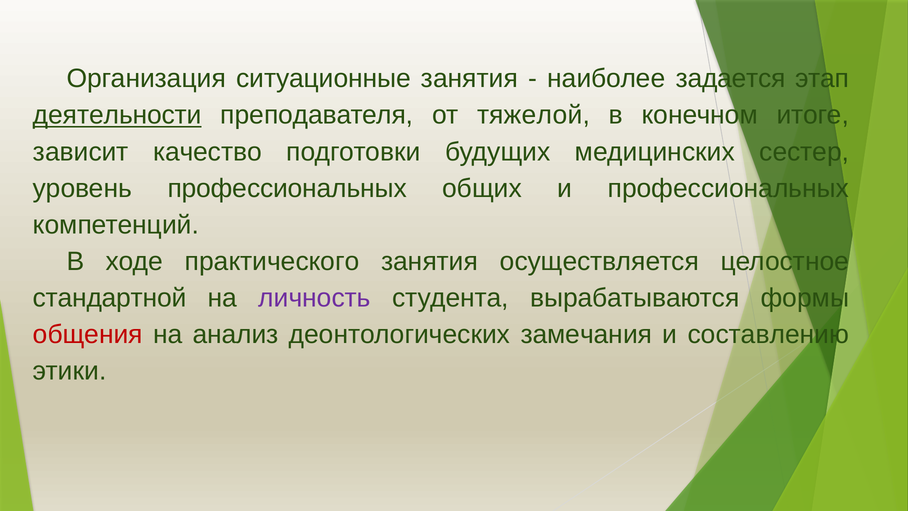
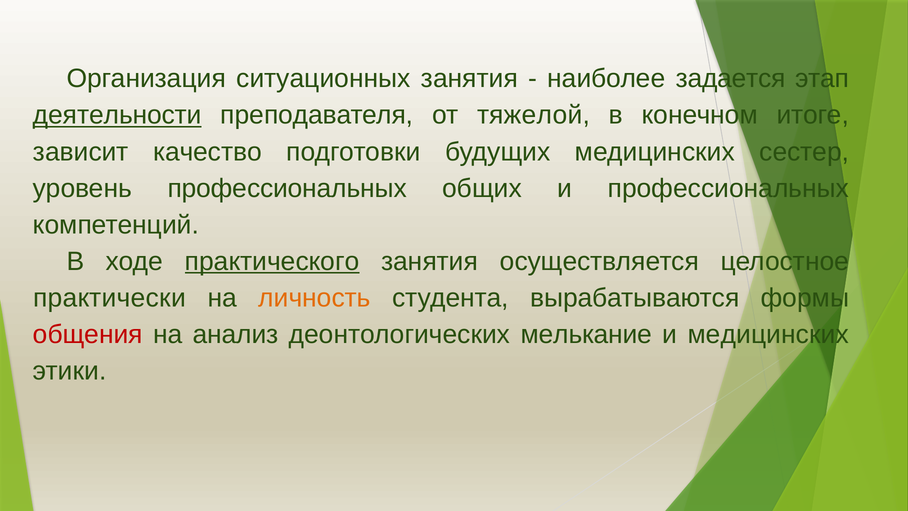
ситуационные: ситуационные -> ситуационных
практического underline: none -> present
стандартной: стандартной -> практически
личность colour: purple -> orange
замечания: замечания -> мелькание
и составлению: составлению -> медицинских
